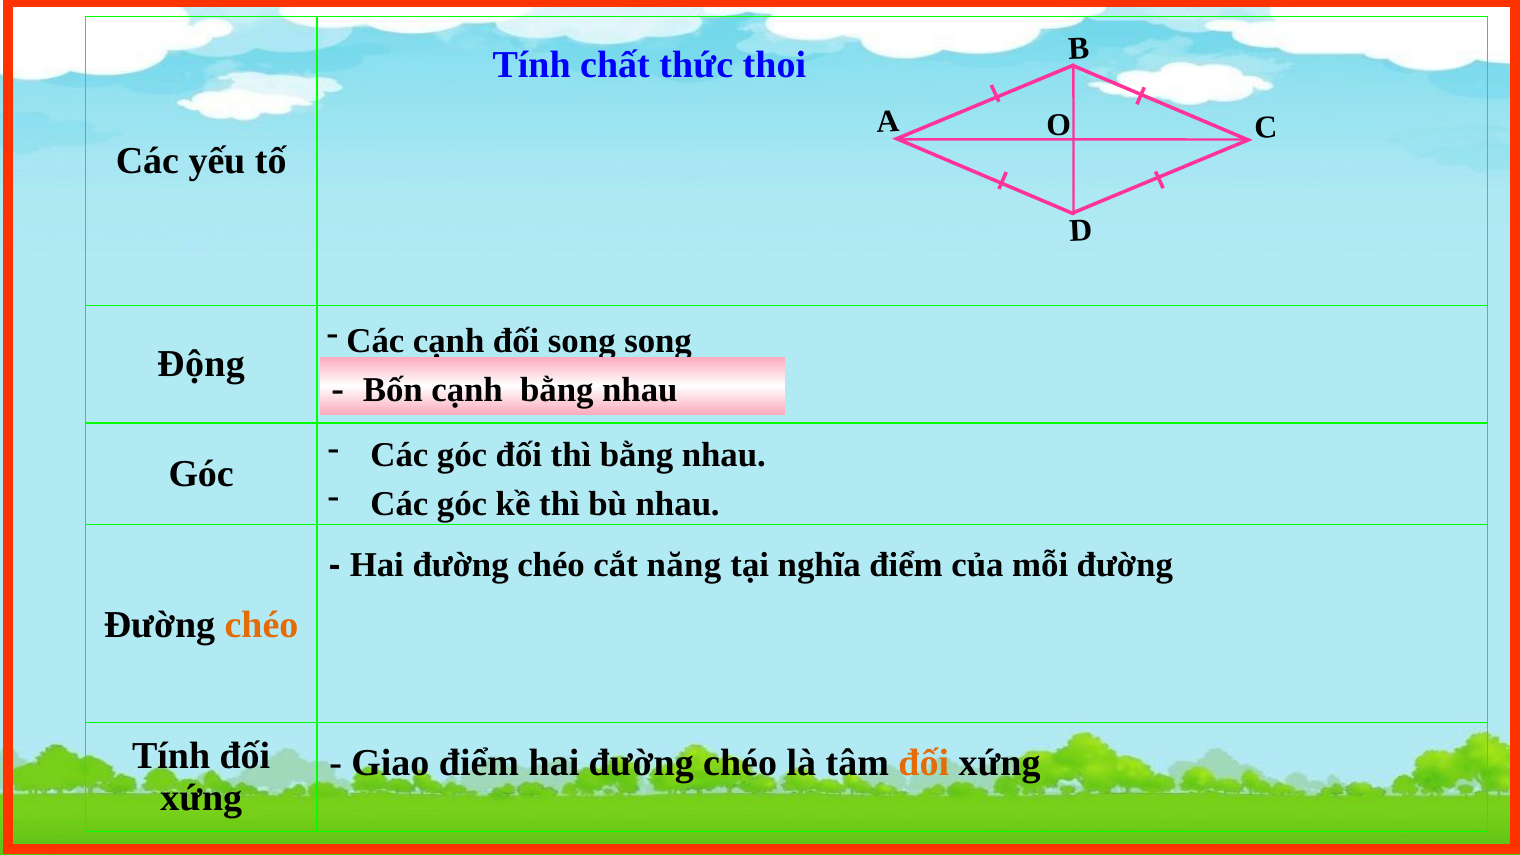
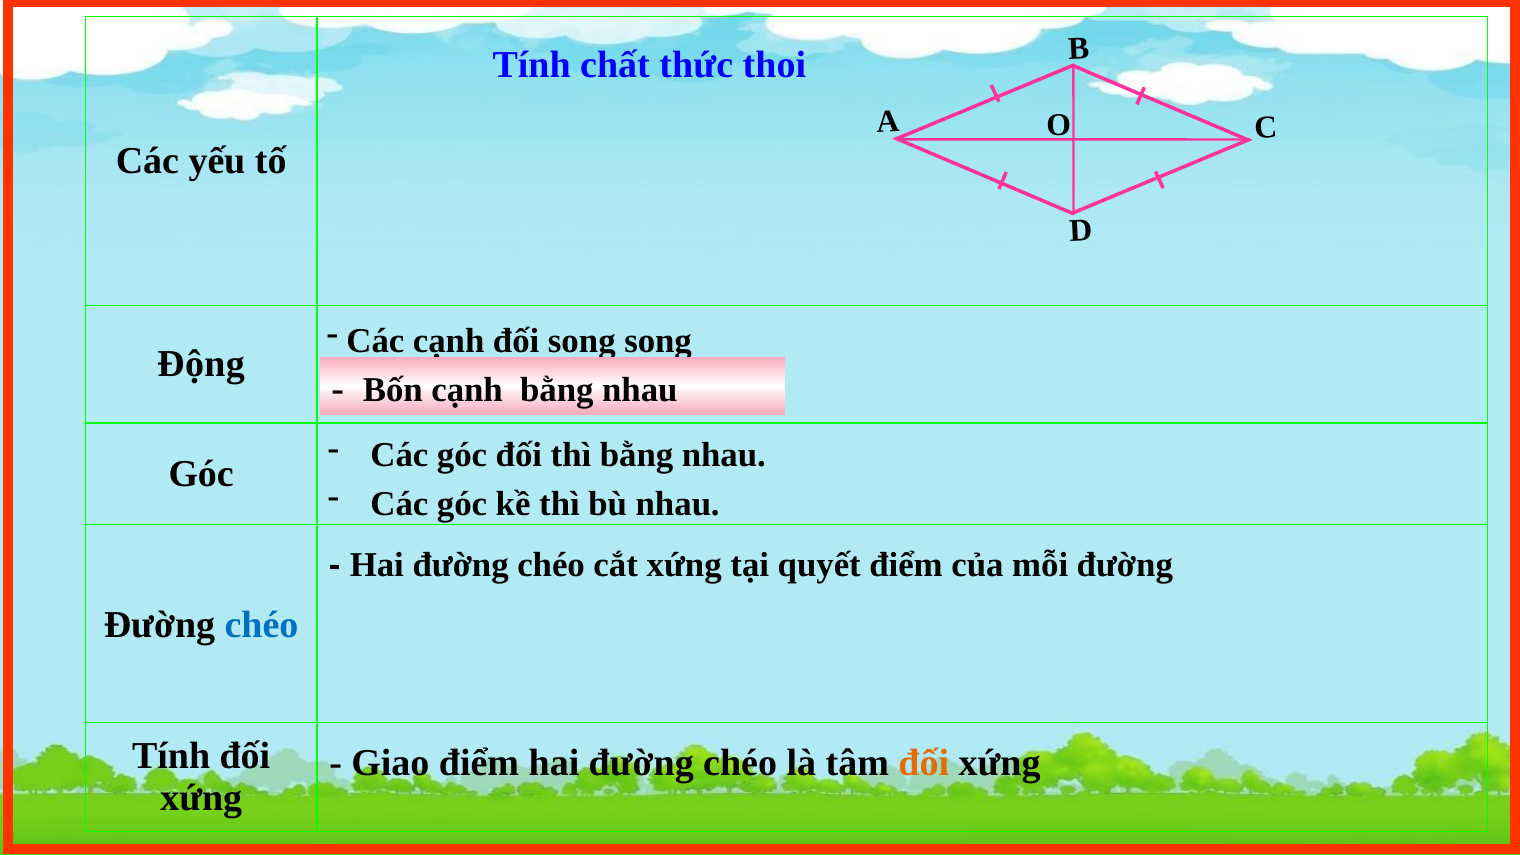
cắt năng: năng -> xứng
nghĩa: nghĩa -> quyết
chéo at (262, 625) colour: orange -> blue
